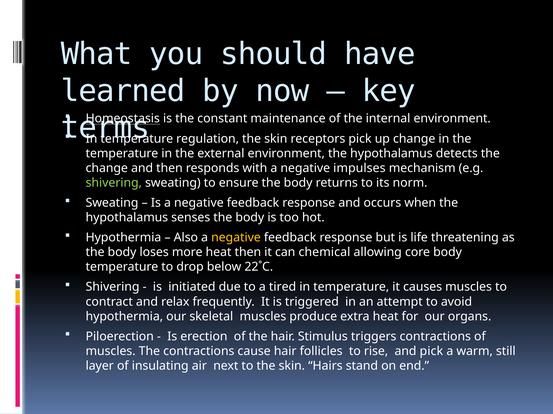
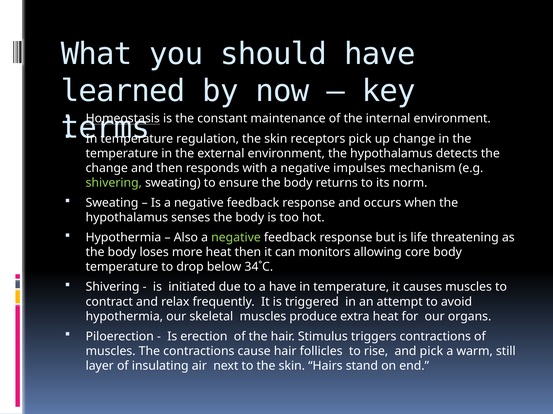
negative at (236, 238) colour: yellow -> light green
chemical: chemical -> monitors
22˚C: 22˚C -> 34˚C
a tired: tired -> have
